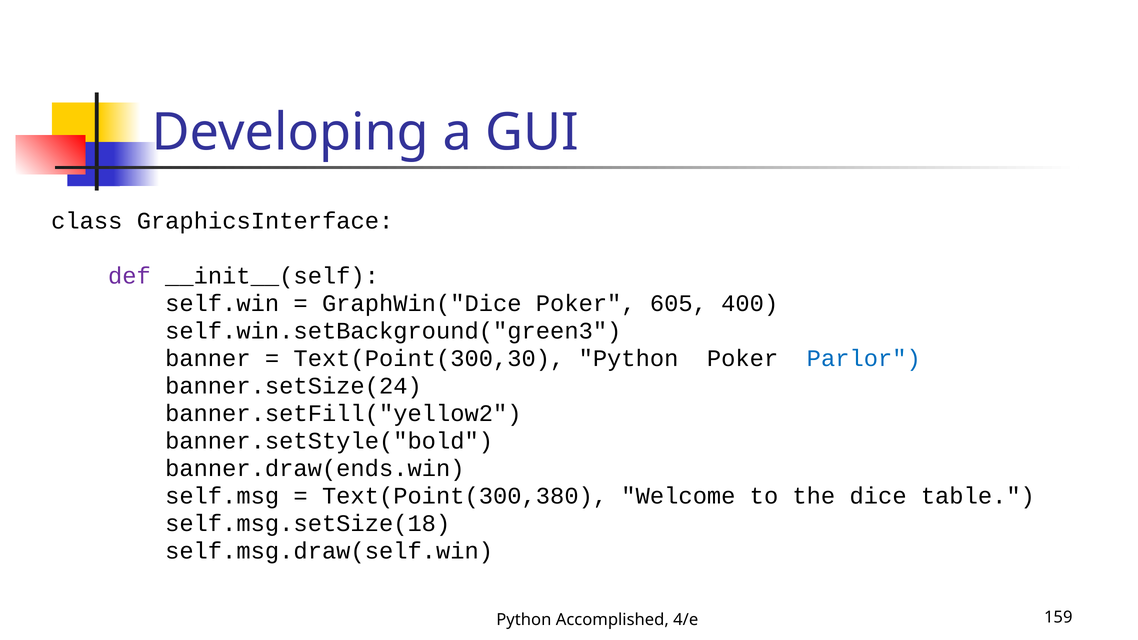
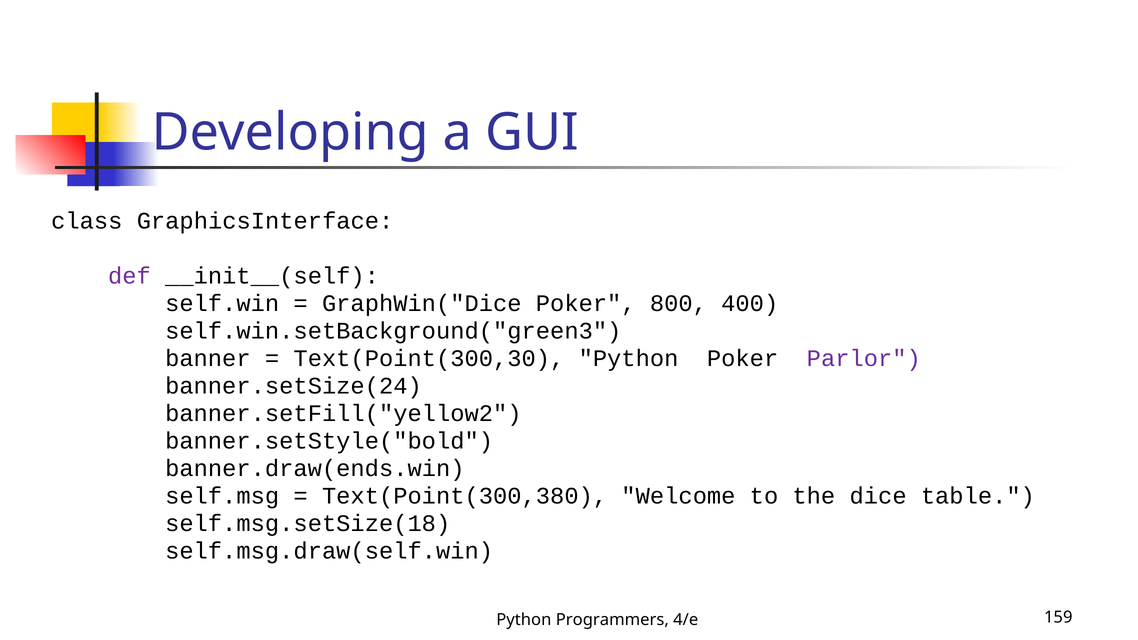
605: 605 -> 800
Parlor colour: blue -> purple
Accomplished: Accomplished -> Programmers
